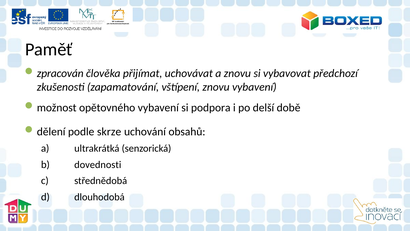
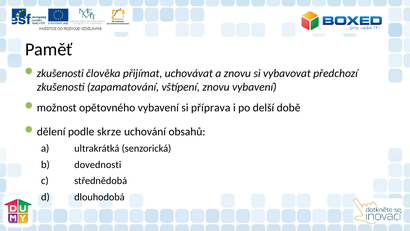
zpracován at (60, 73): zpracován -> zkušenosti
podpora: podpora -> příprava
